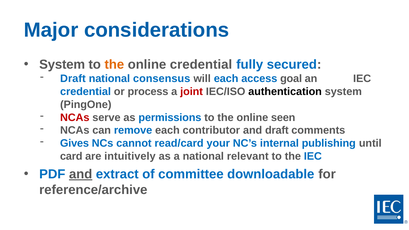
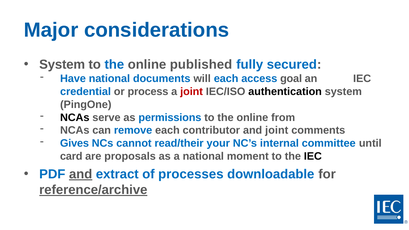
the at (114, 65) colour: orange -> blue
online credential: credential -> published
Draft at (73, 79): Draft -> Have
consensus: consensus -> documents
NCAs at (75, 118) colour: red -> black
seen: seen -> from
and draft: draft -> joint
read/card: read/card -> read/their
publishing: publishing -> committee
intuitively: intuitively -> proposals
relevant: relevant -> moment
IEC at (313, 156) colour: blue -> black
committee: committee -> processes
reference/archive underline: none -> present
